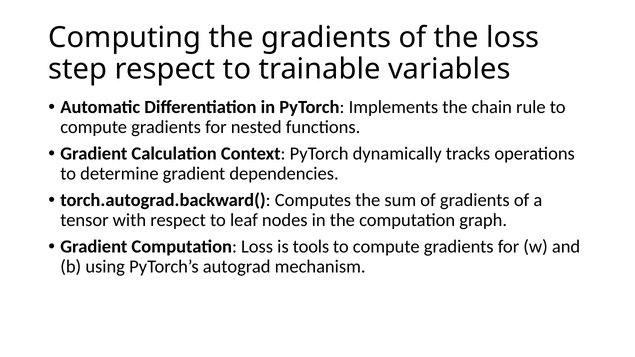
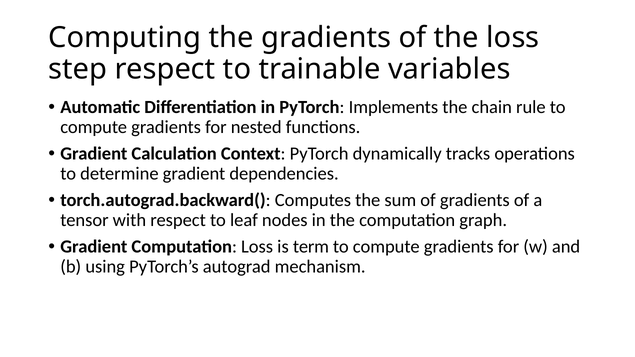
tools: tools -> term
